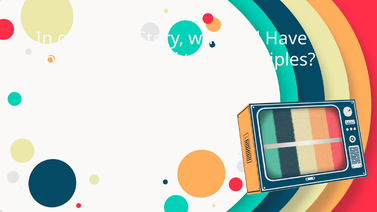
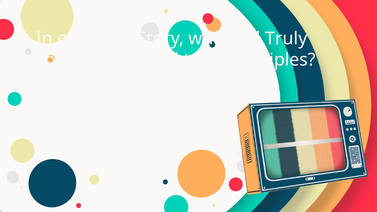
Have: Have -> Truly
